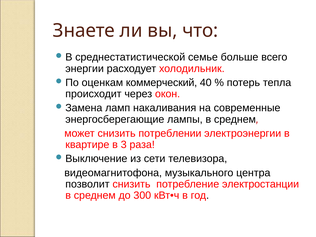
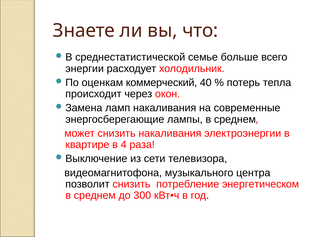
снизить потреблении: потреблении -> накаливания
3: 3 -> 4
электростанции: электростанции -> энергетическом
